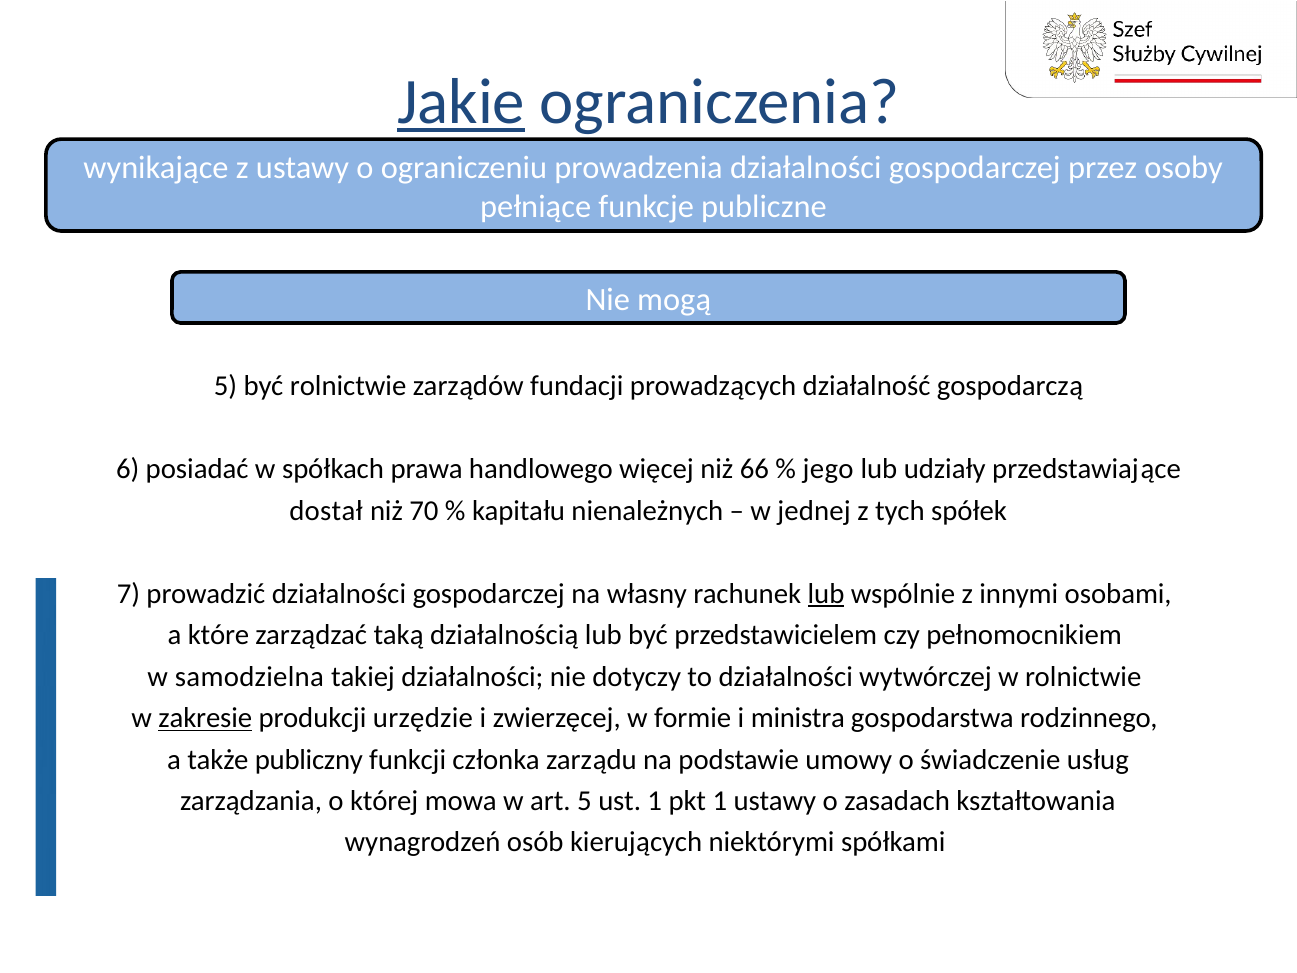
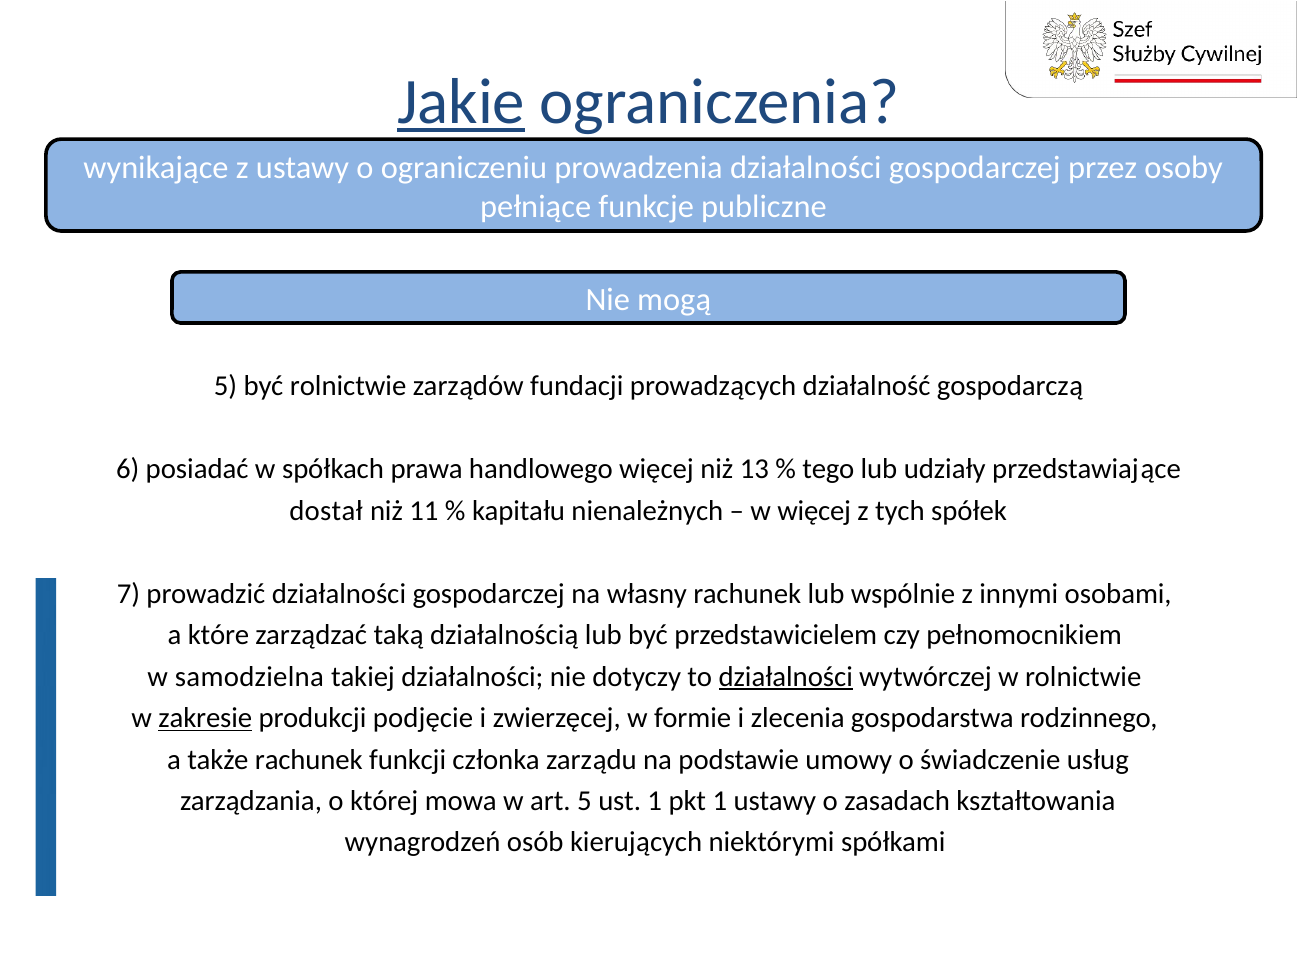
66: 66 -> 13
jego: jego -> tego
70: 70 -> 11
w jednej: jednej -> więcej
lub at (826, 593) underline: present -> none
działalności at (786, 676) underline: none -> present
urzędzie: urzędzie -> podjęcie
ministra: ministra -> zlecenia
także publiczny: publiczny -> rachunek
